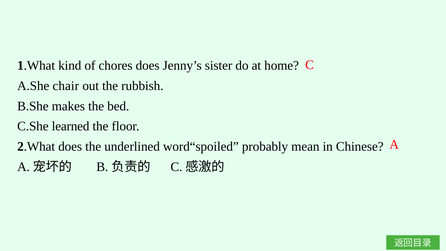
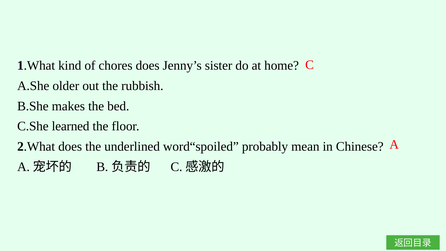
chair: chair -> older
